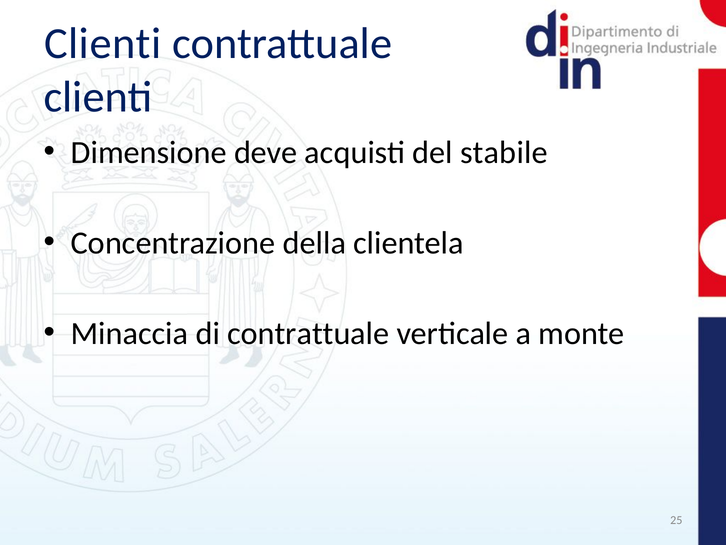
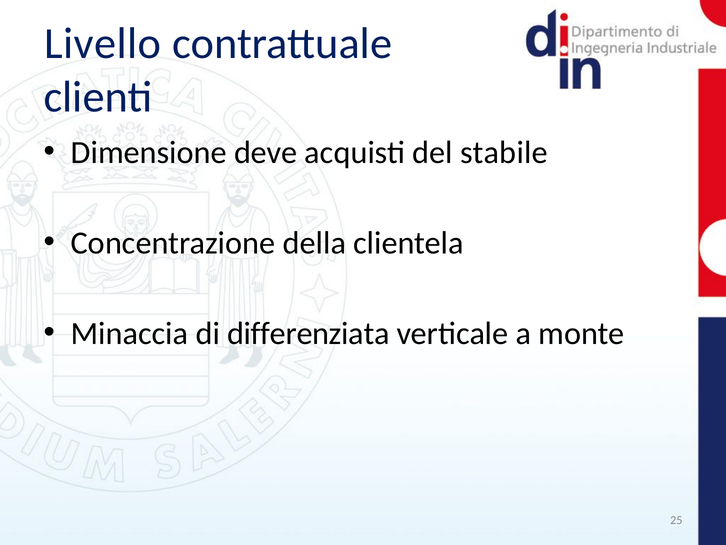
Clienti at (103, 44): Clienti -> Livello
di contrattuale: contrattuale -> differenziata
